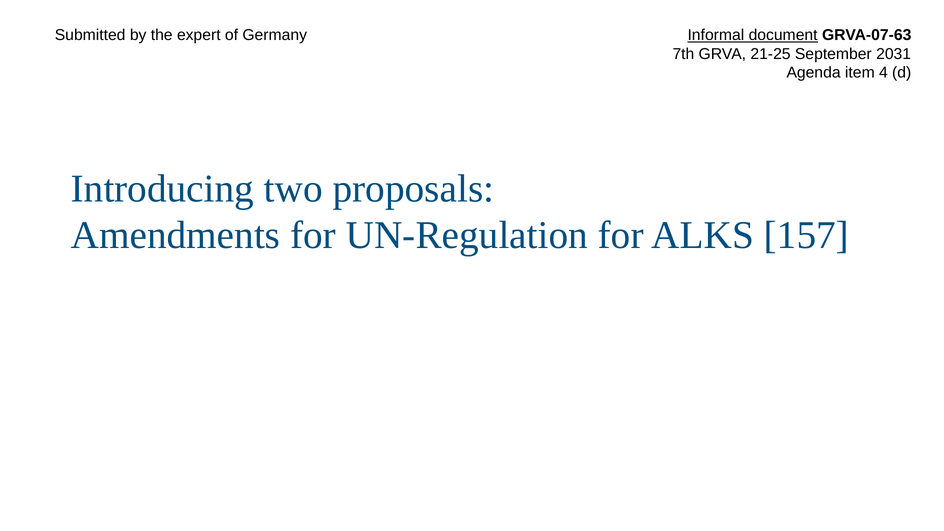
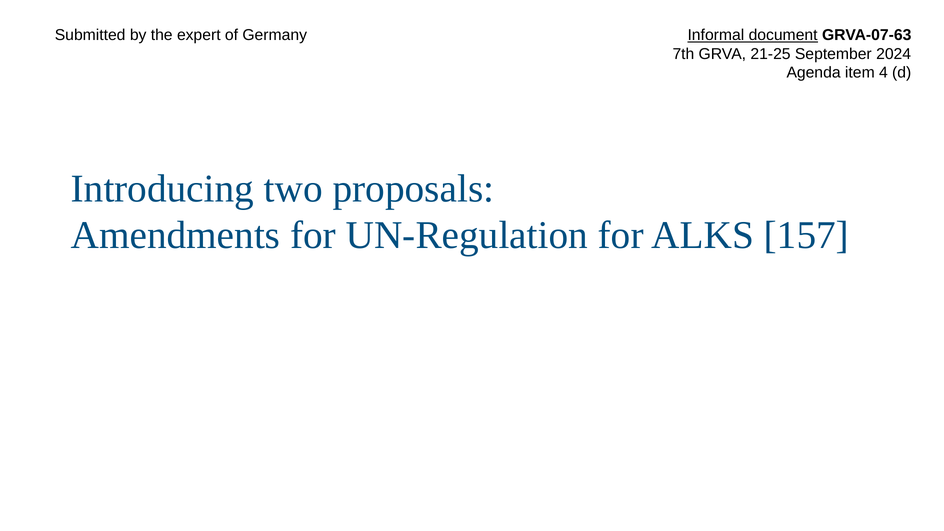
2031: 2031 -> 2024
